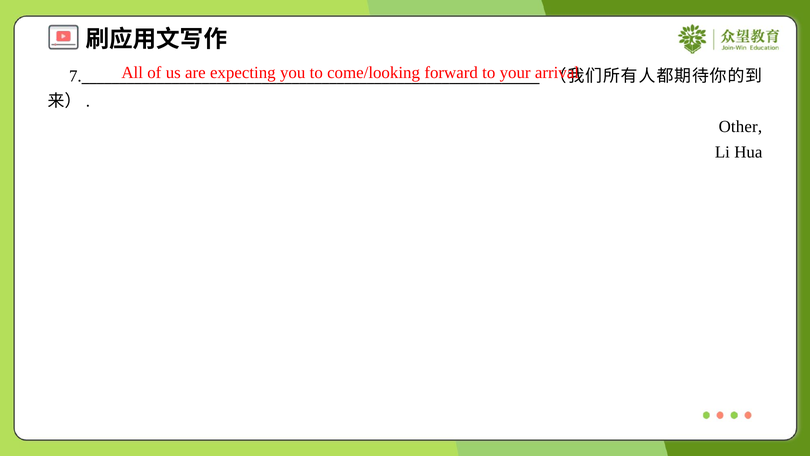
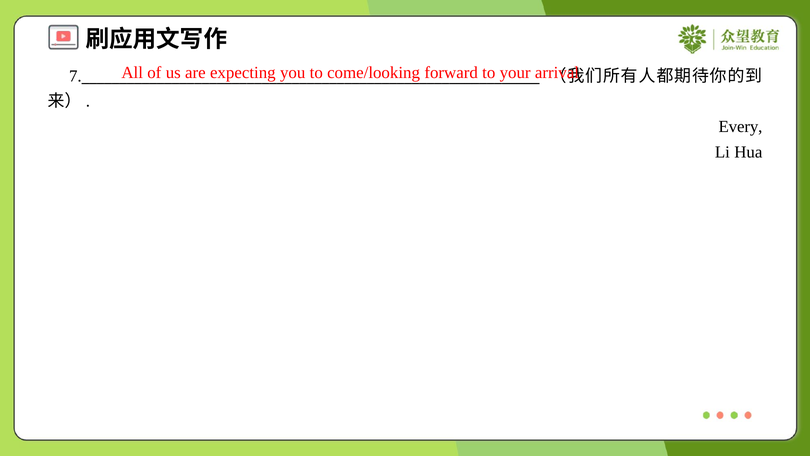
Other: Other -> Every
